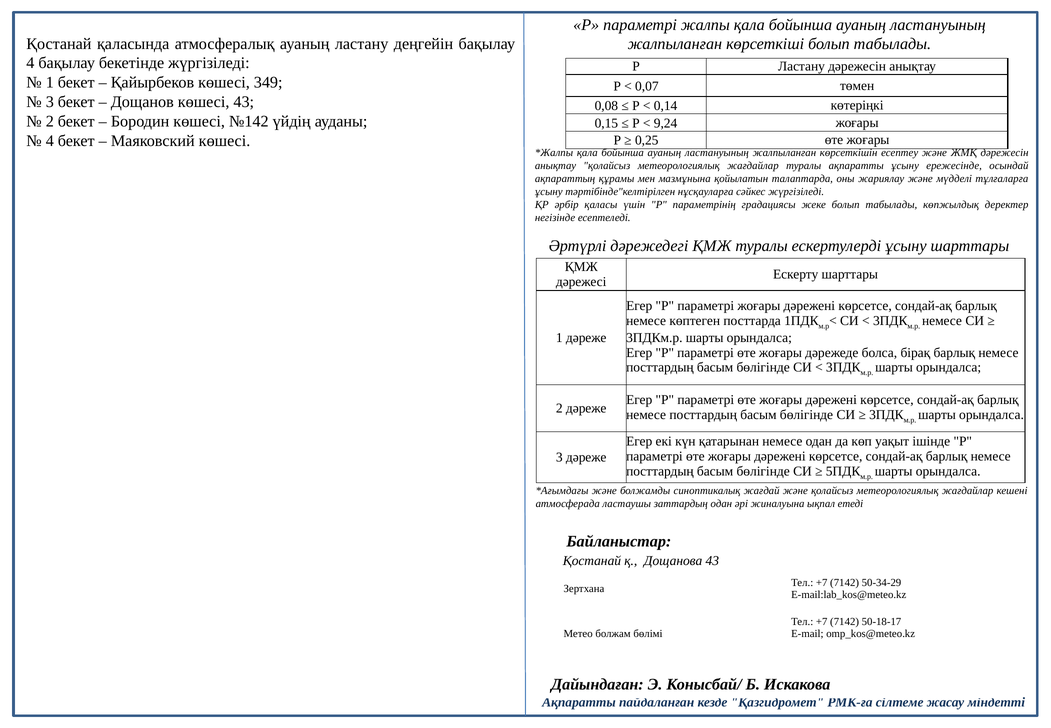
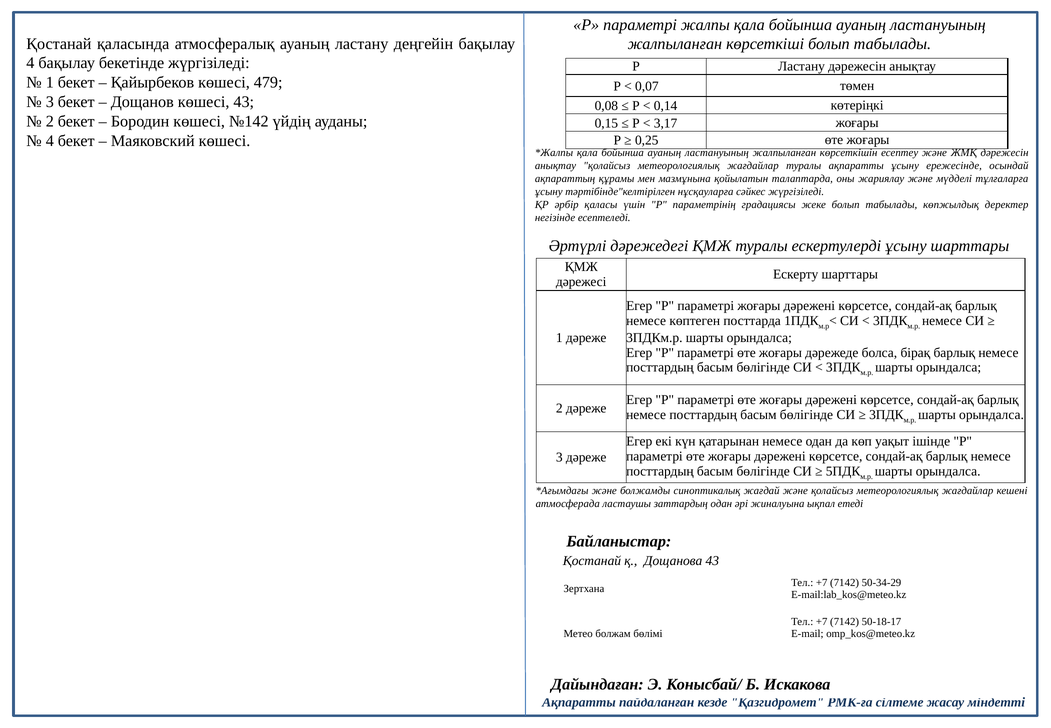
349: 349 -> 479
9,24: 9,24 -> 3,17
